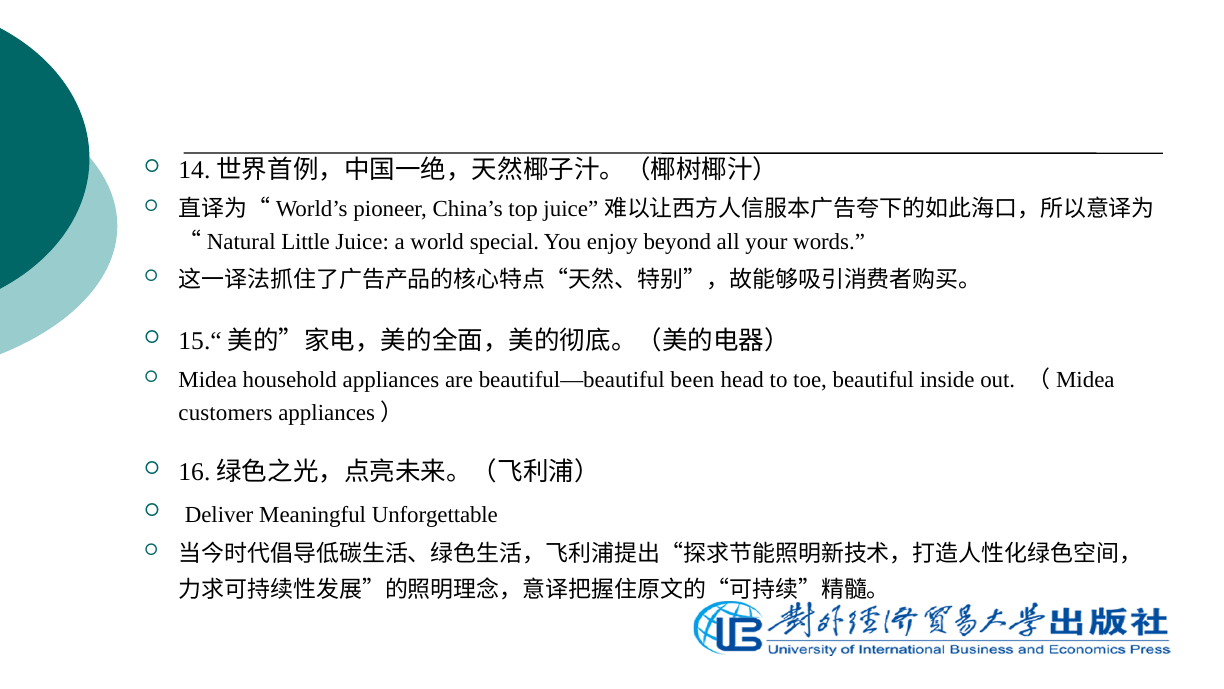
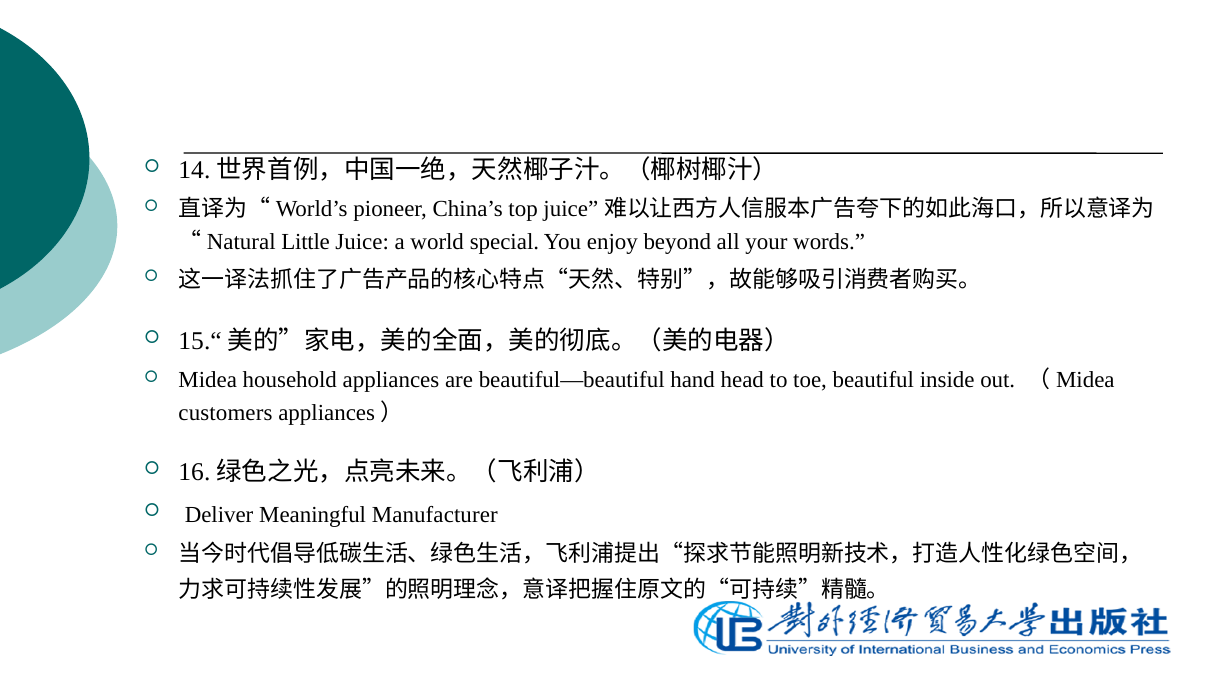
been: been -> hand
Unforgettable: Unforgettable -> Manufacturer
